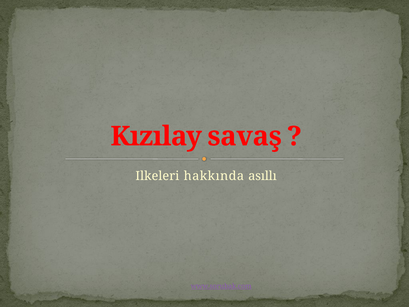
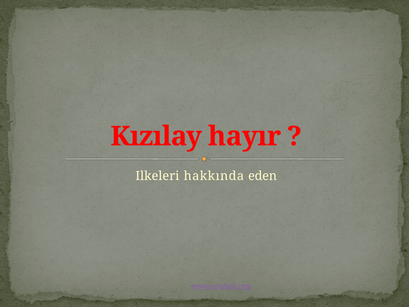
savaş: savaş -> hayır
asıllı: asıllı -> eden
